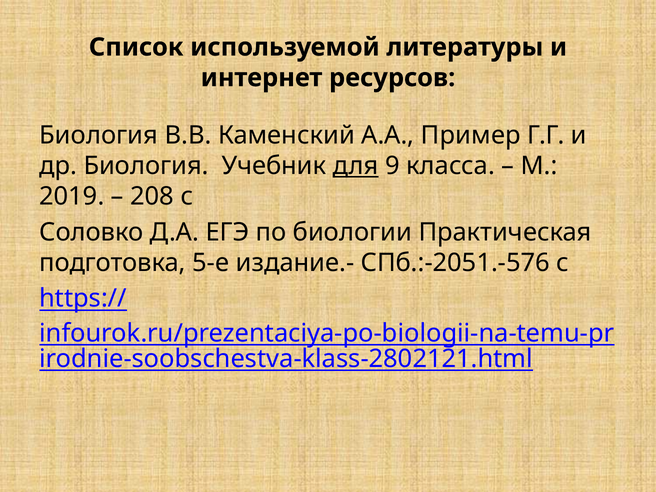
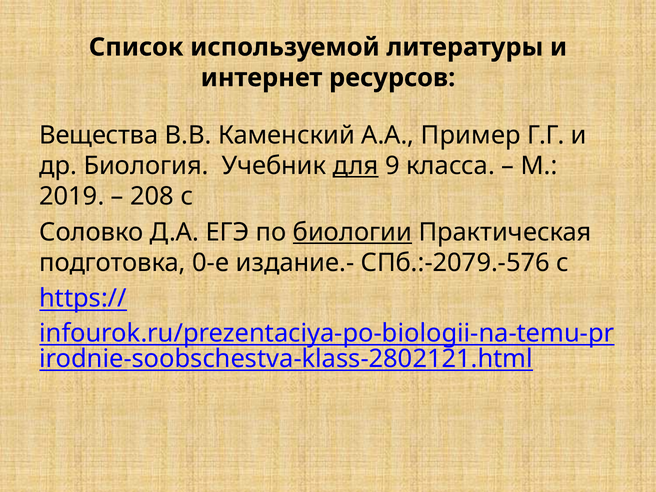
Биология at (99, 135): Биология -> Вещества
биологии underline: none -> present
5-е: 5-е -> 0-е
СПб.:-2051.-576: СПб.:-2051.-576 -> СПб.:-2079.-576
